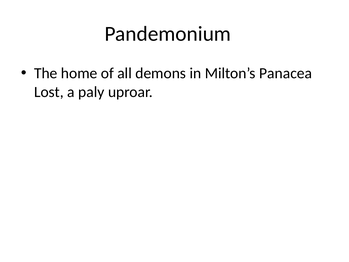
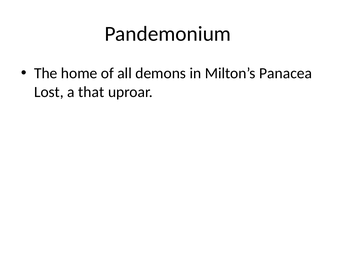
paly: paly -> that
